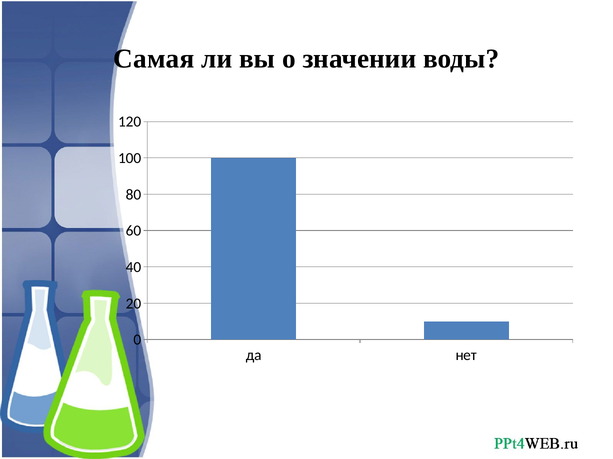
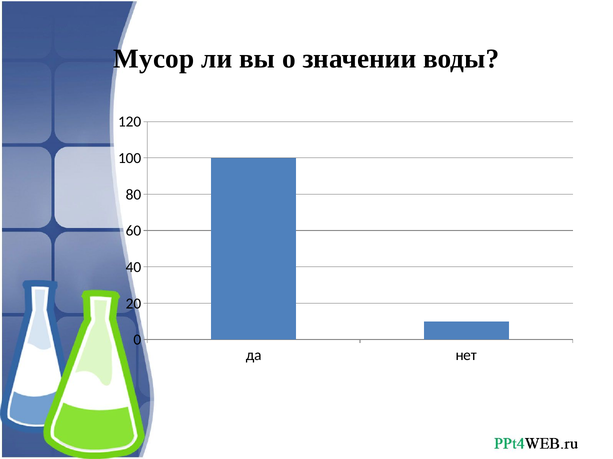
Самая: Самая -> Мусор
